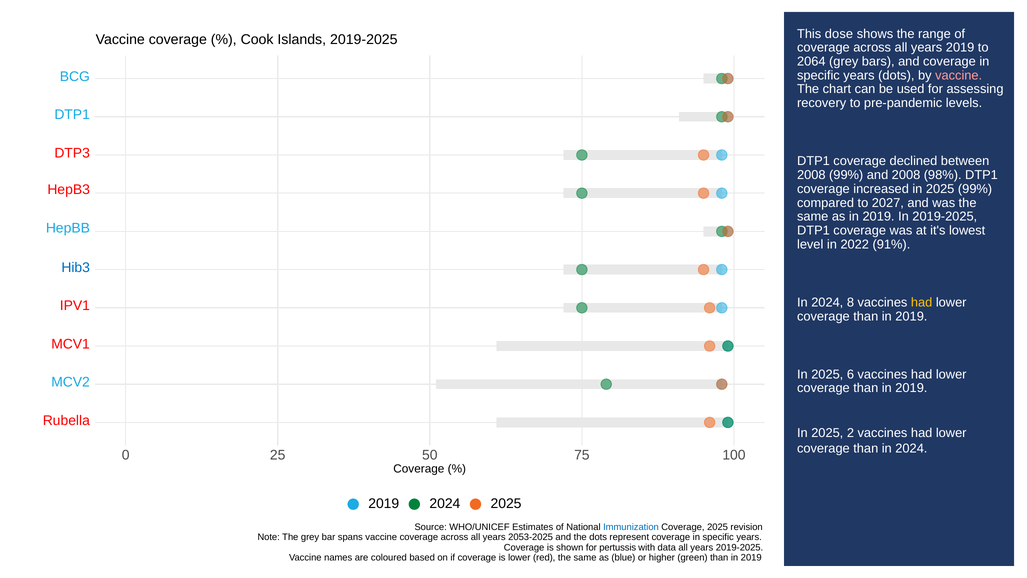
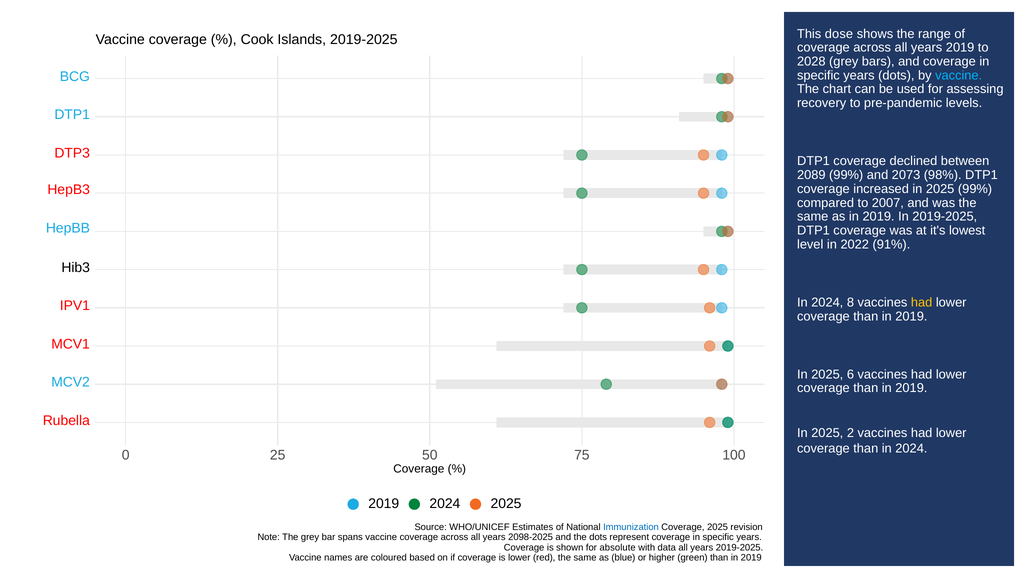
2064: 2064 -> 2028
vaccine at (959, 75) colour: pink -> light blue
2008 at (811, 175): 2008 -> 2089
and 2008: 2008 -> 2073
2027: 2027 -> 2007
Hib3 colour: blue -> black
2053-2025: 2053-2025 -> 2098-2025
pertussis: pertussis -> absolute
